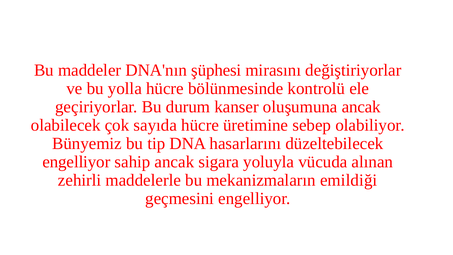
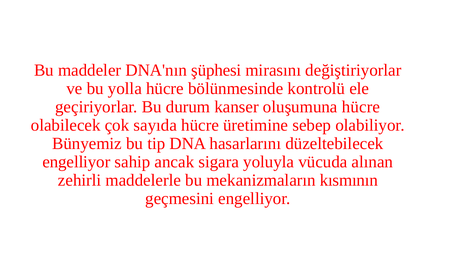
oluşumuna ancak: ancak -> hücre
emildiği: emildiği -> kısmının
